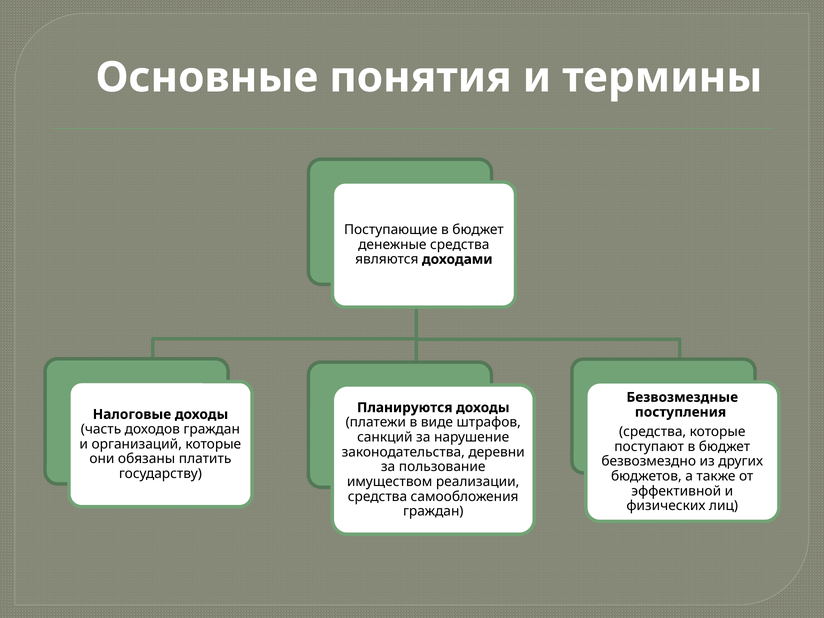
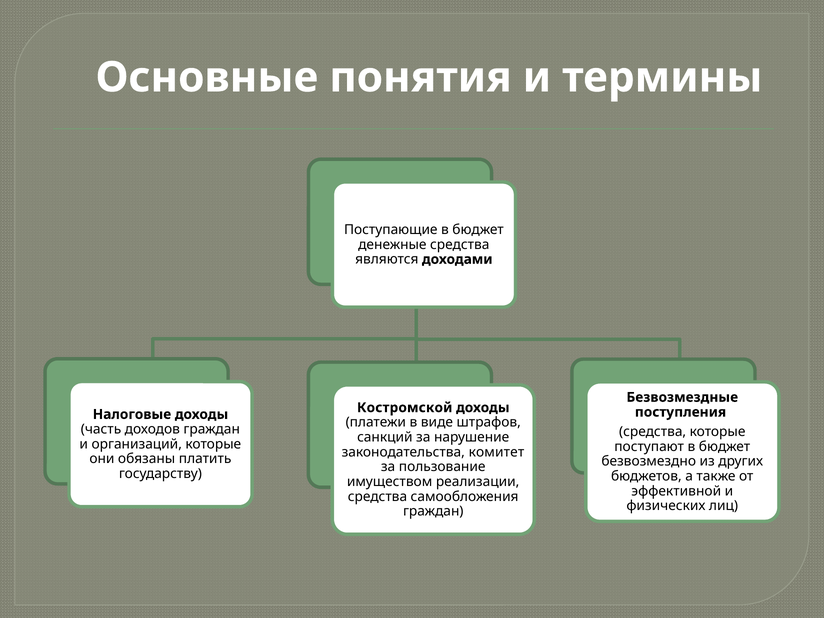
Планируются: Планируются -> Костромской
деревни: деревни -> комитет
